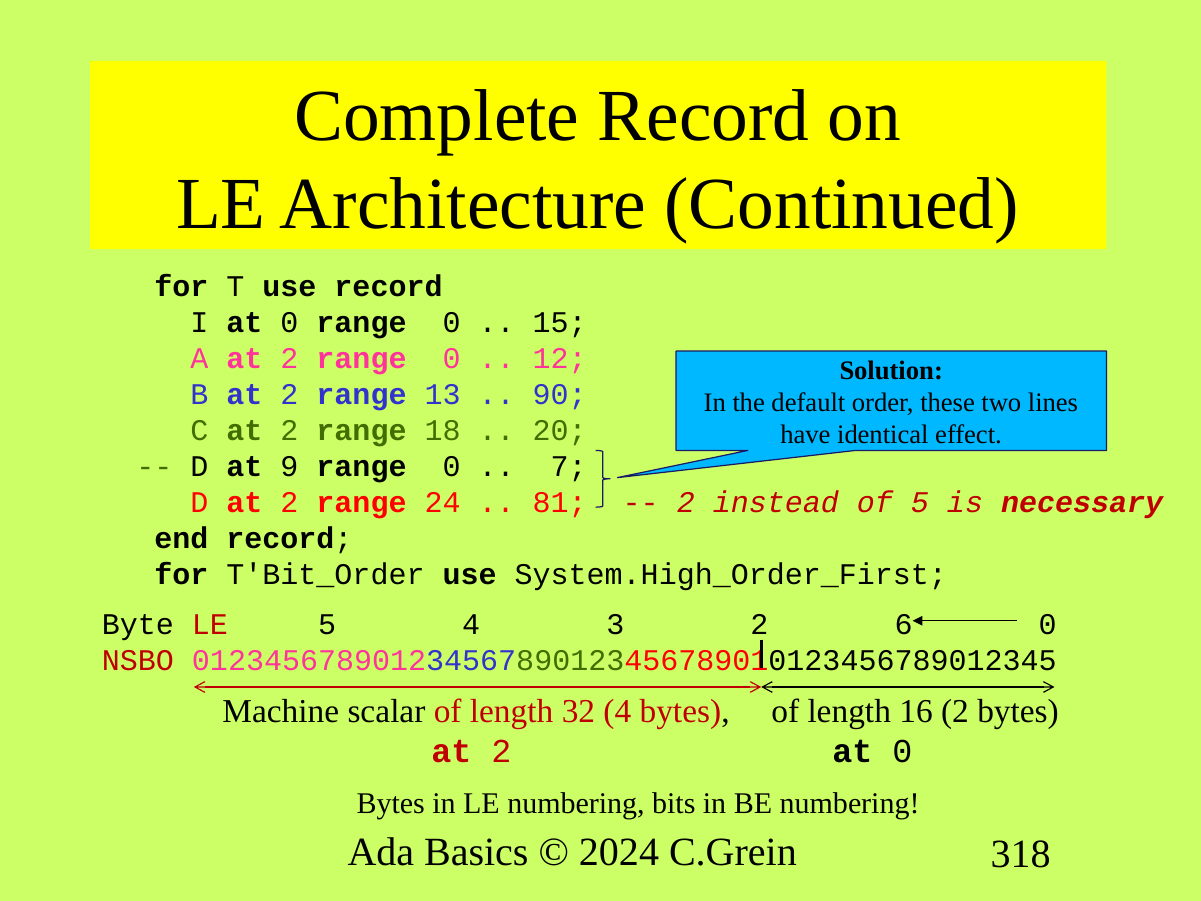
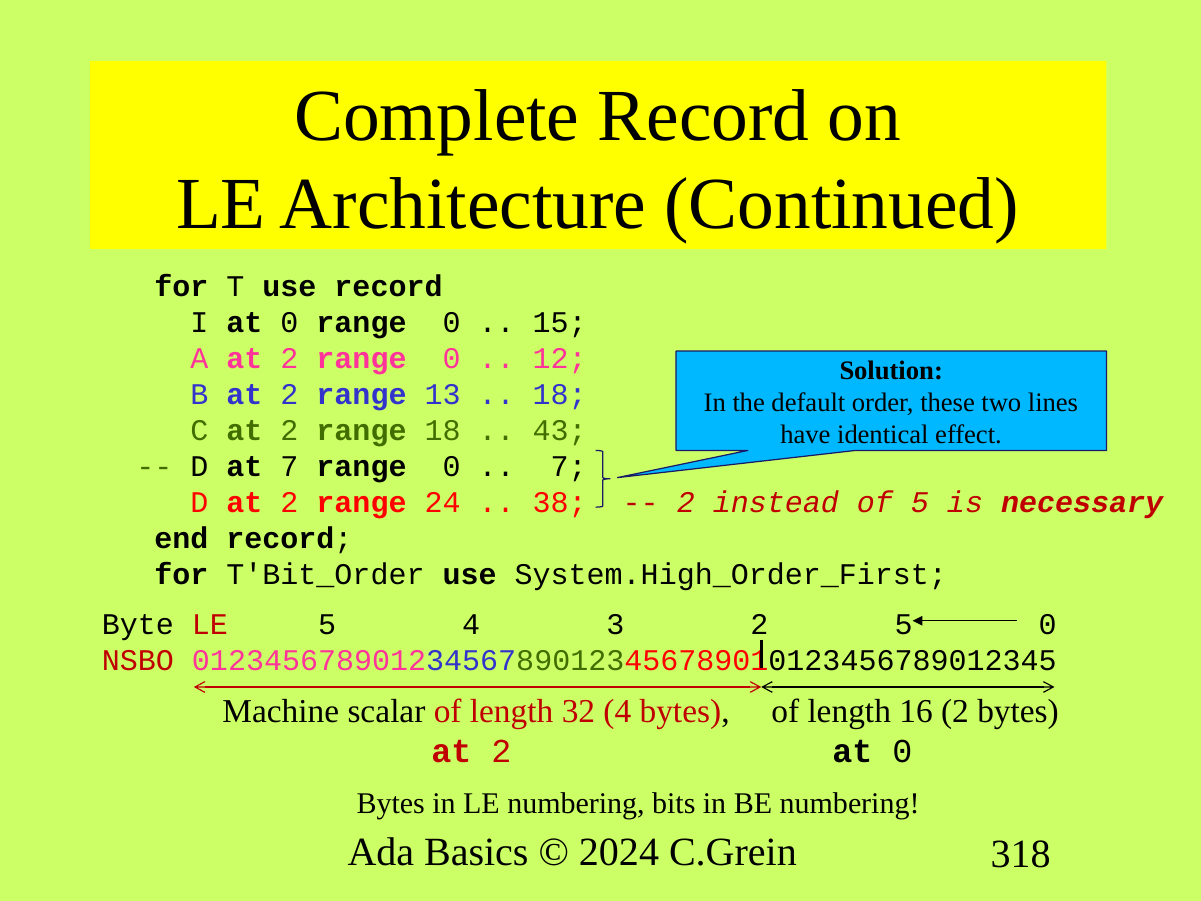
90 at (560, 395): 90 -> 18
20: 20 -> 43
at 9: 9 -> 7
81: 81 -> 38
2 6: 6 -> 5
